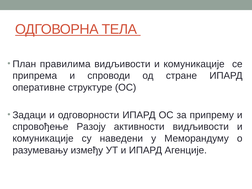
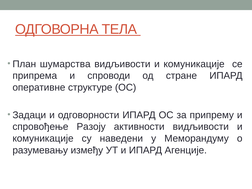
правилима: правилима -> шумарства
